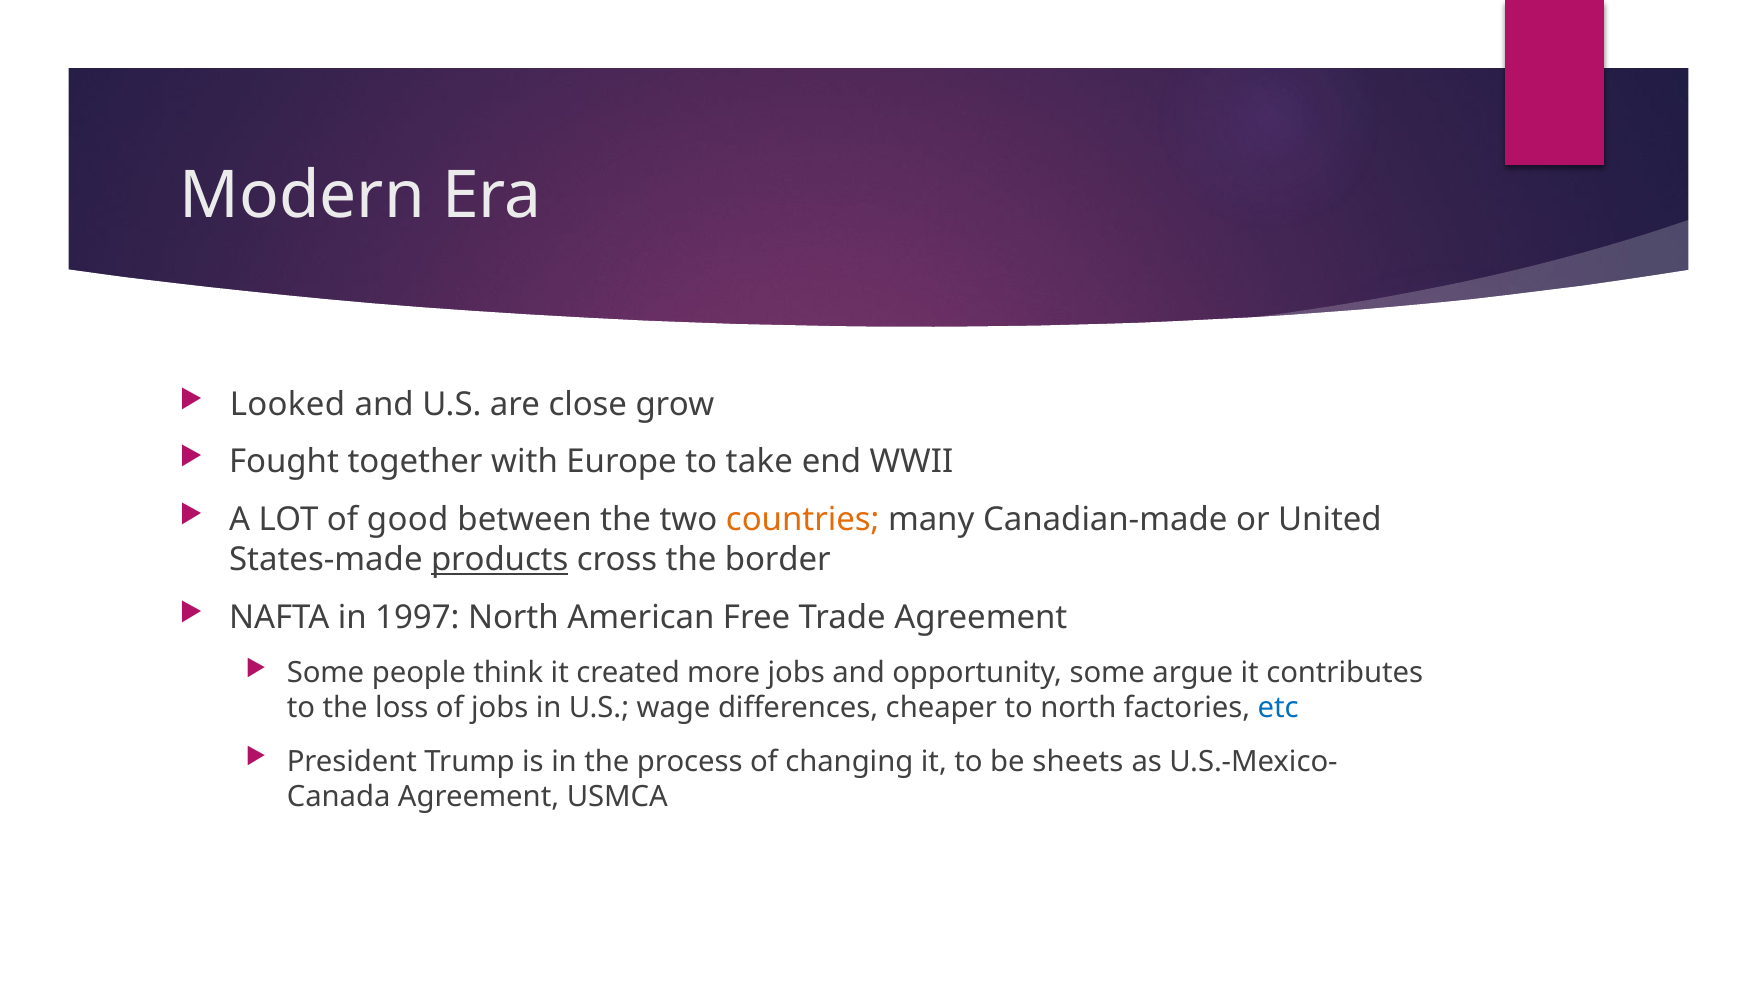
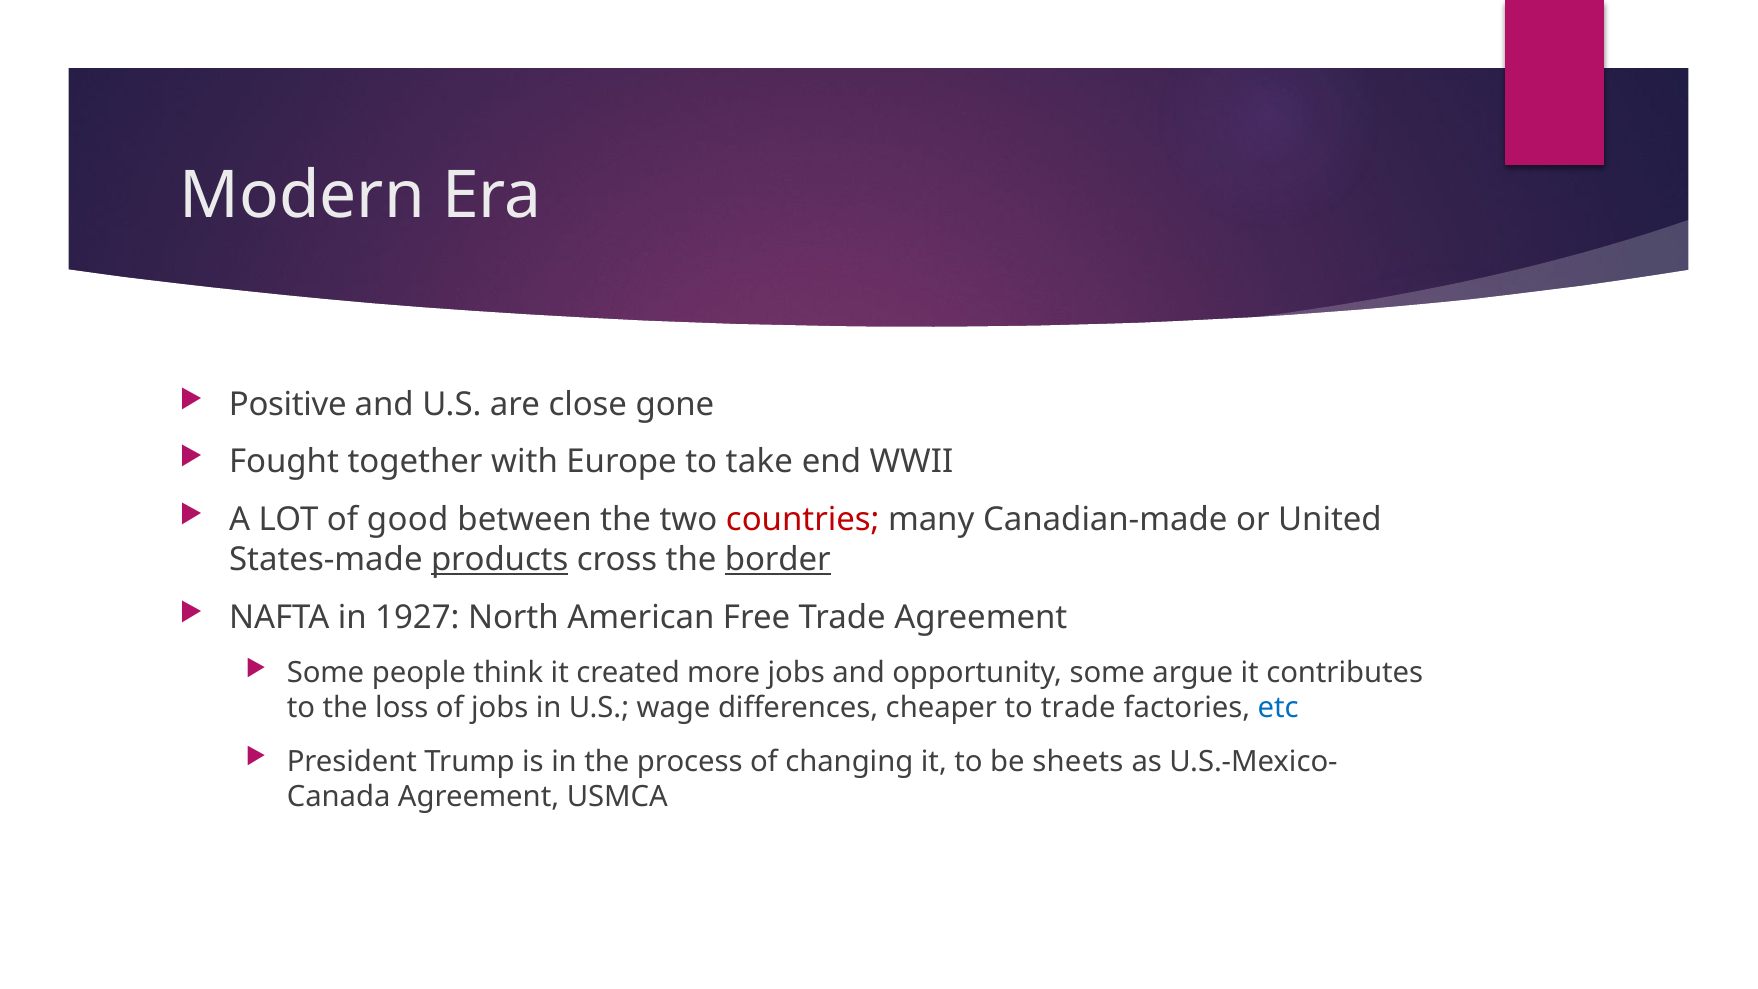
Looked: Looked -> Positive
grow: grow -> gone
countries colour: orange -> red
border underline: none -> present
1997: 1997 -> 1927
to north: north -> trade
